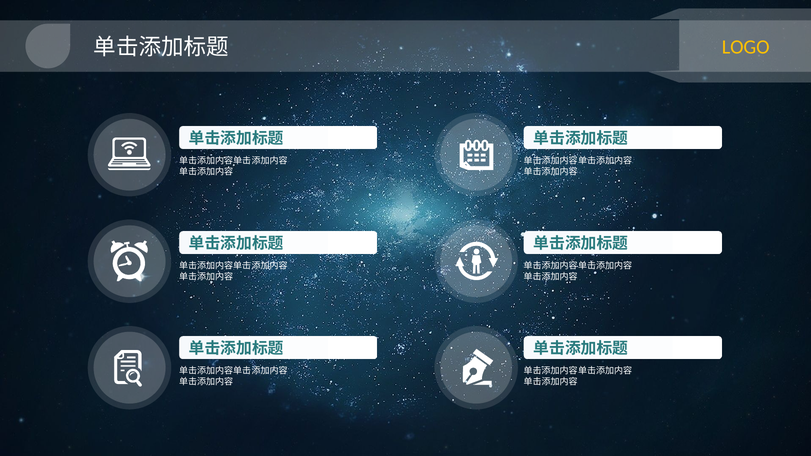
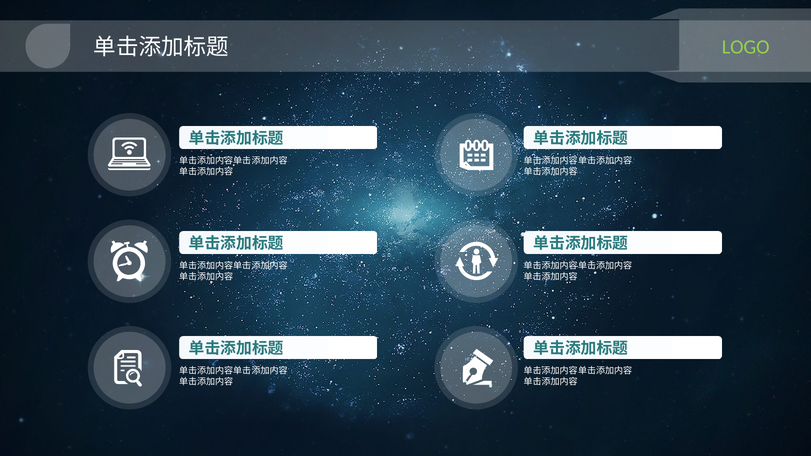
LOGO colour: yellow -> light green
